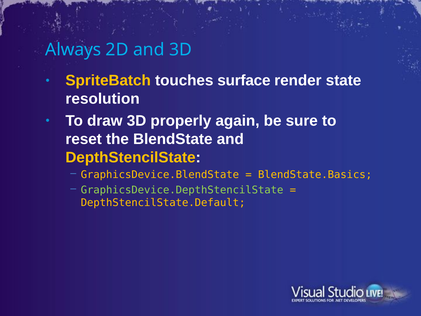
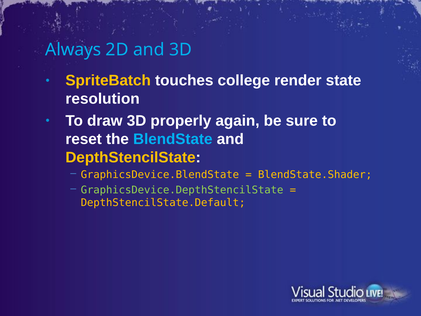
surface: surface -> college
BlendState colour: white -> light blue
BlendState.Basics: BlendState.Basics -> BlendState.Shader
